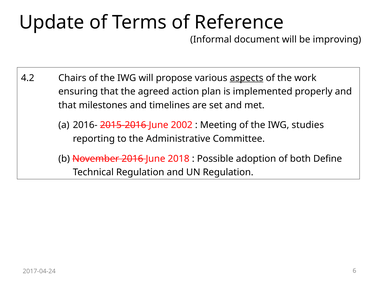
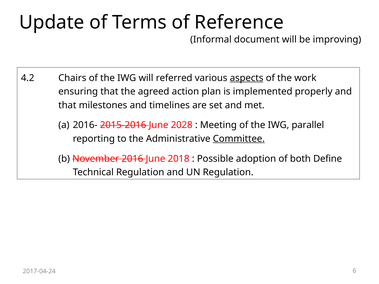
propose: propose -> referred
2002: 2002 -> 2028
studies: studies -> parallel
Committee underline: none -> present
